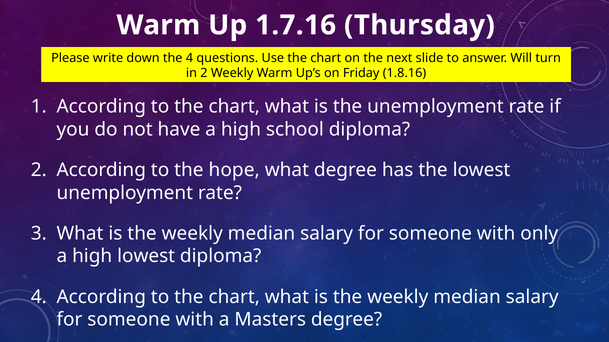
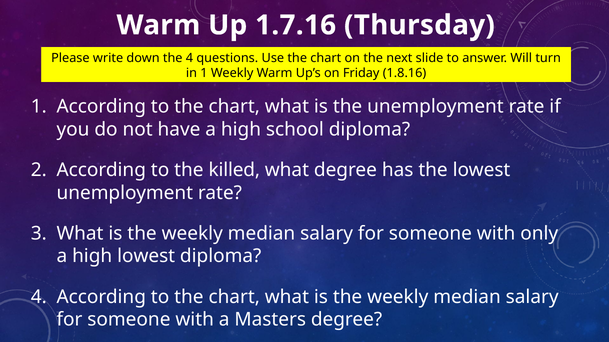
in 2: 2 -> 1
hope: hope -> killed
